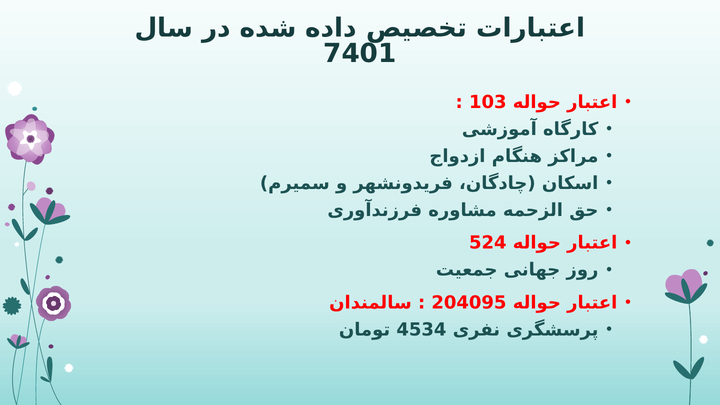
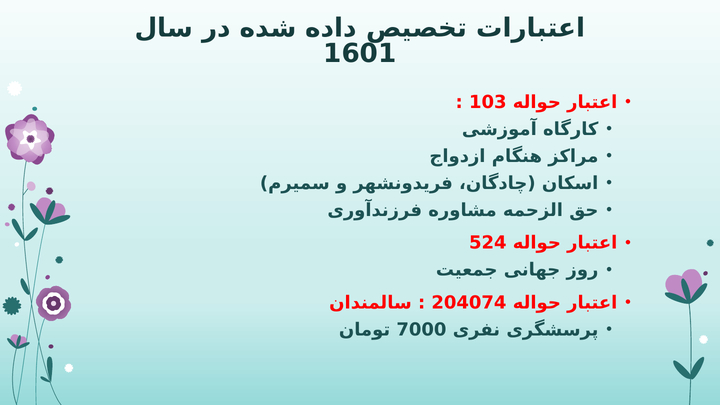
7401: 7401 -> 1601
204095: 204095 -> 204074
4534: 4534 -> 7000
